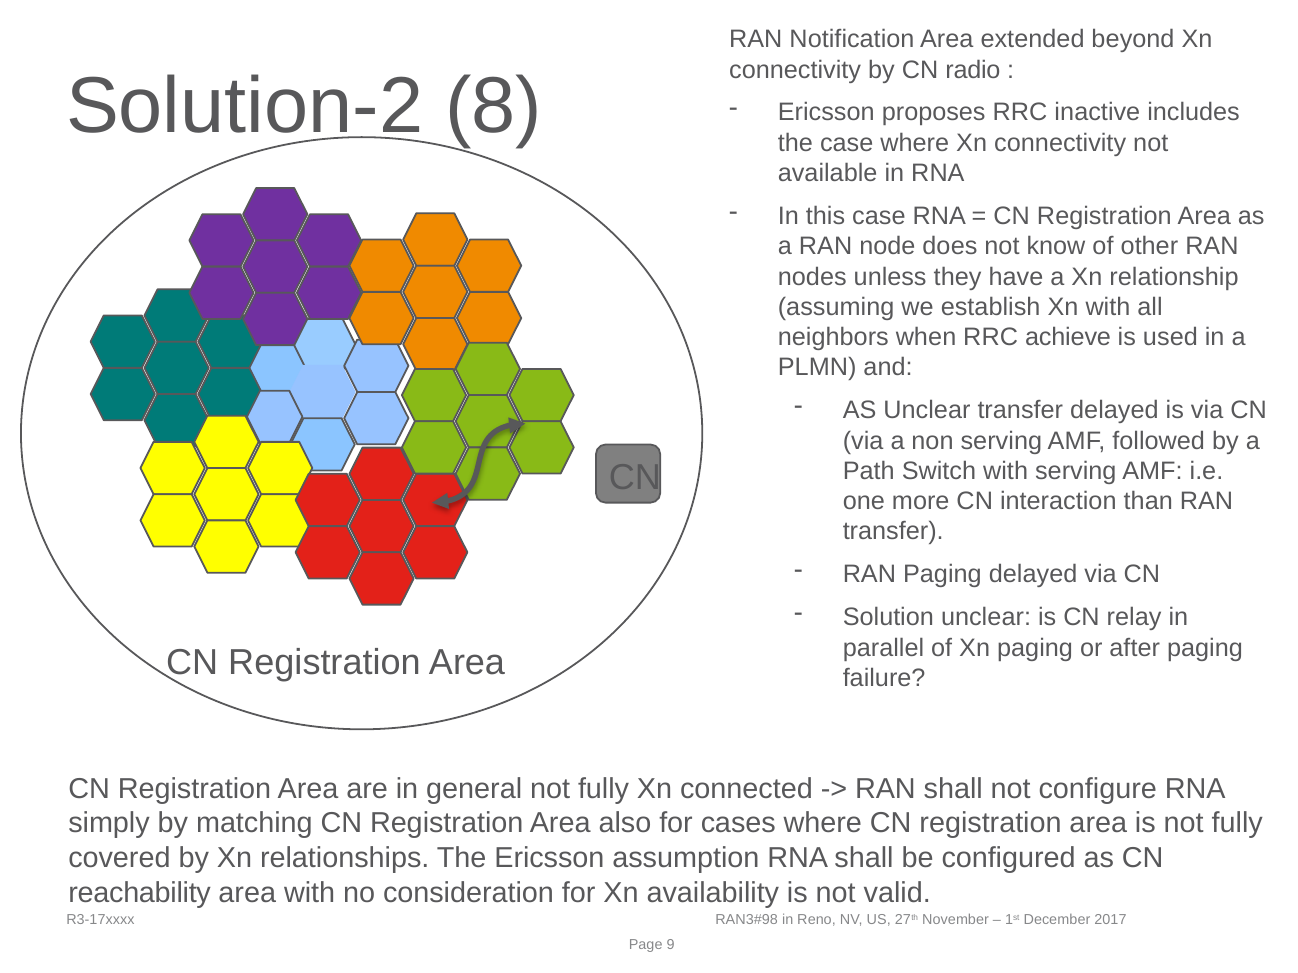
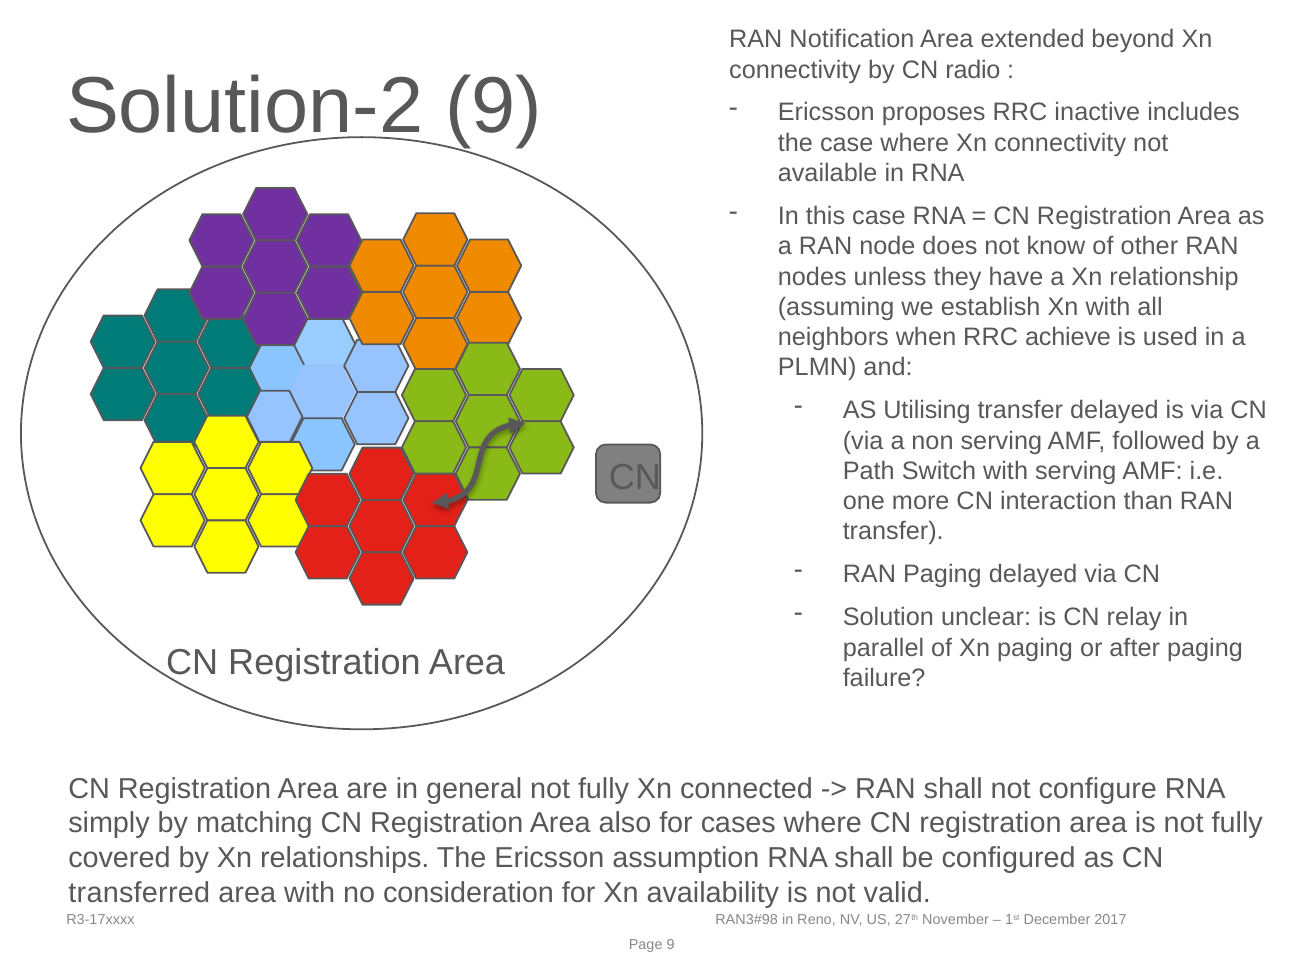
Solution-2 8: 8 -> 9
AS Unclear: Unclear -> Utilising
reachability: reachability -> transferred
